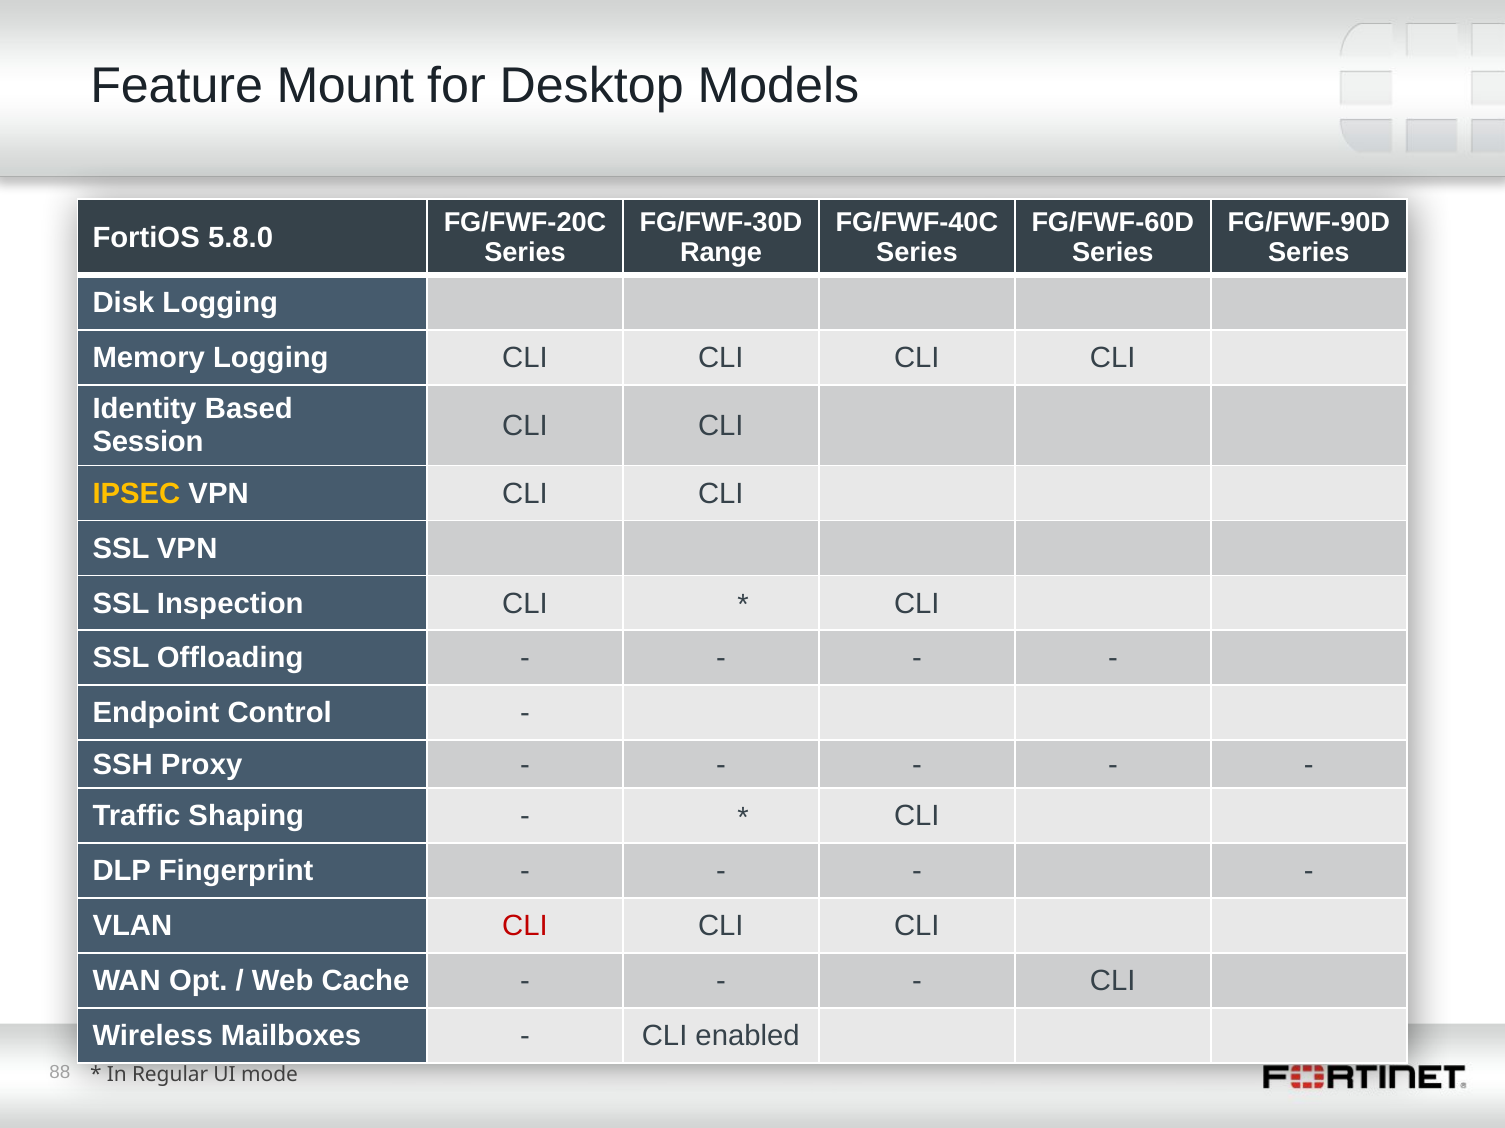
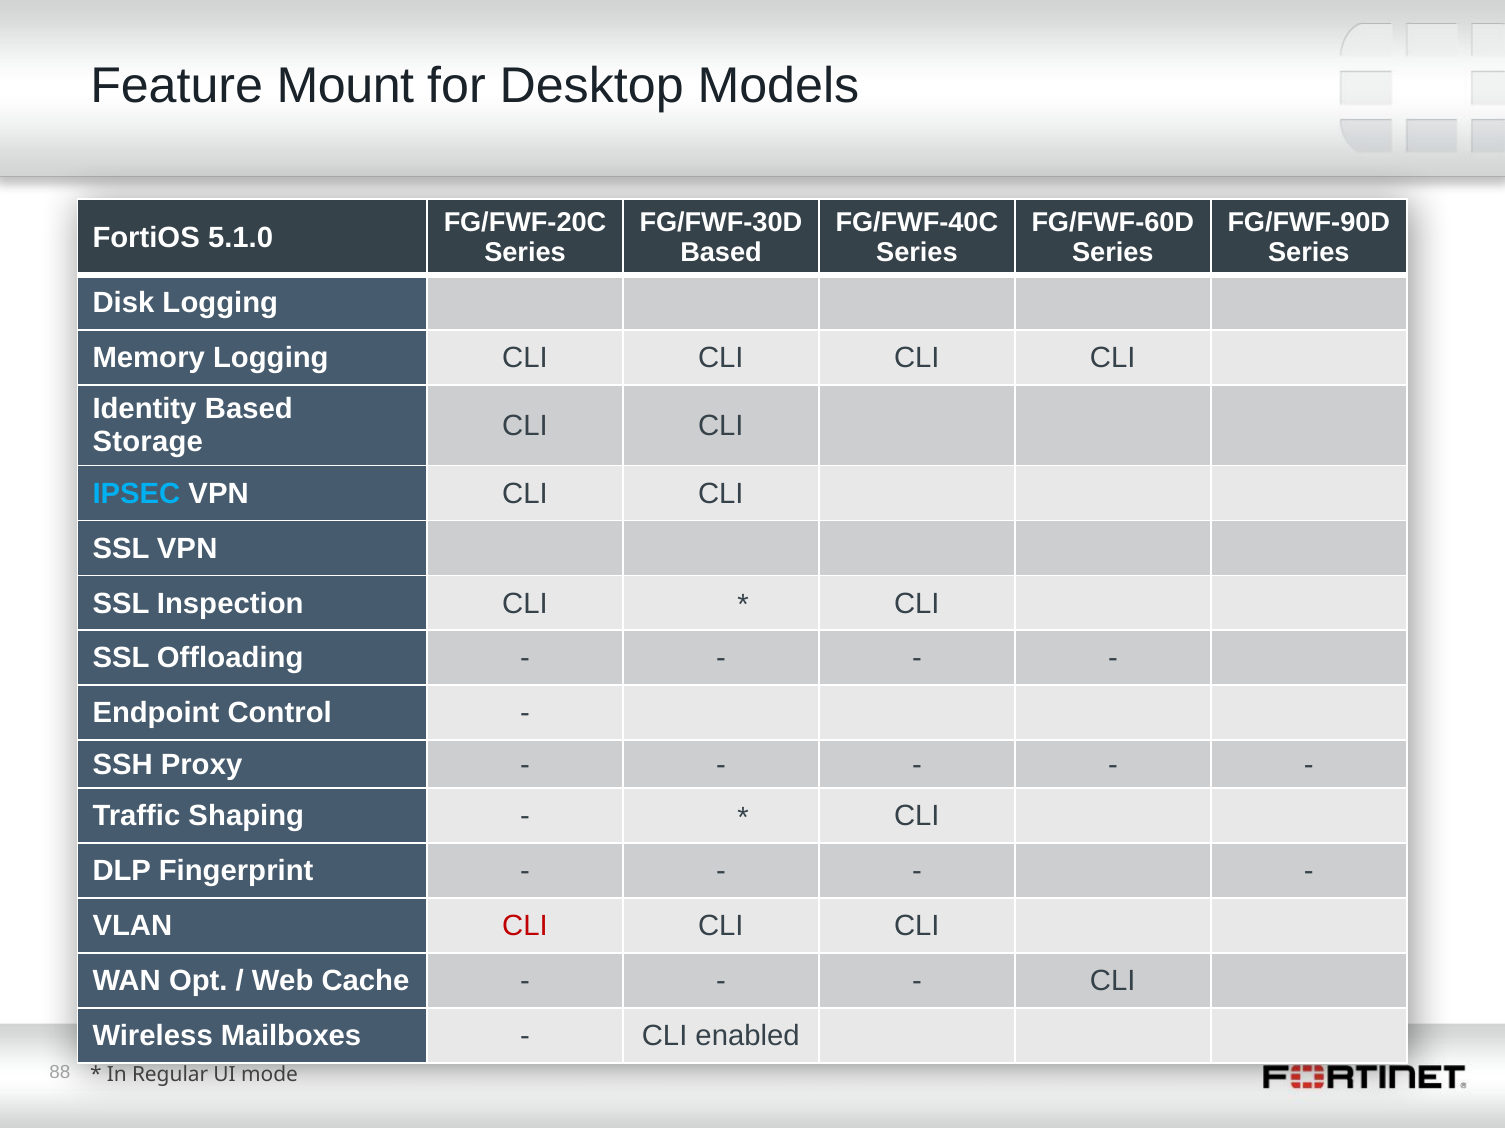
5.8.0: 5.8.0 -> 5.1.0
Range at (721, 253): Range -> Based
Session: Session -> Storage
IPSEC colour: yellow -> light blue
